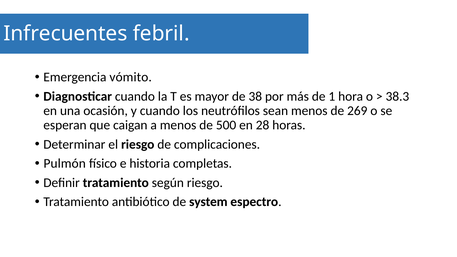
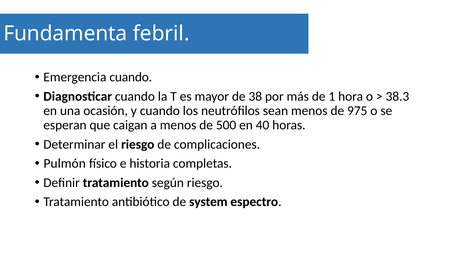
Infrecuentes: Infrecuentes -> Fundamenta
Emergencia vómito: vómito -> cuando
269: 269 -> 975
28: 28 -> 40
